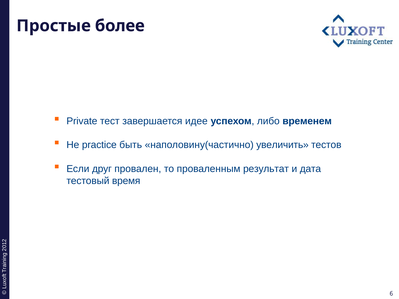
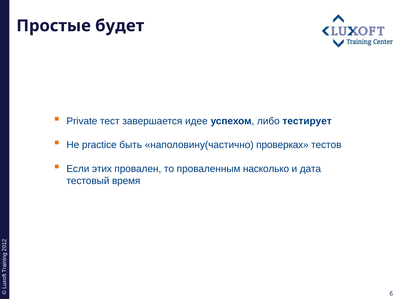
более: более -> будет
временем: временем -> тестирует
увеличить: увеличить -> проверках
друг: друг -> этих
результат: результат -> насколько
